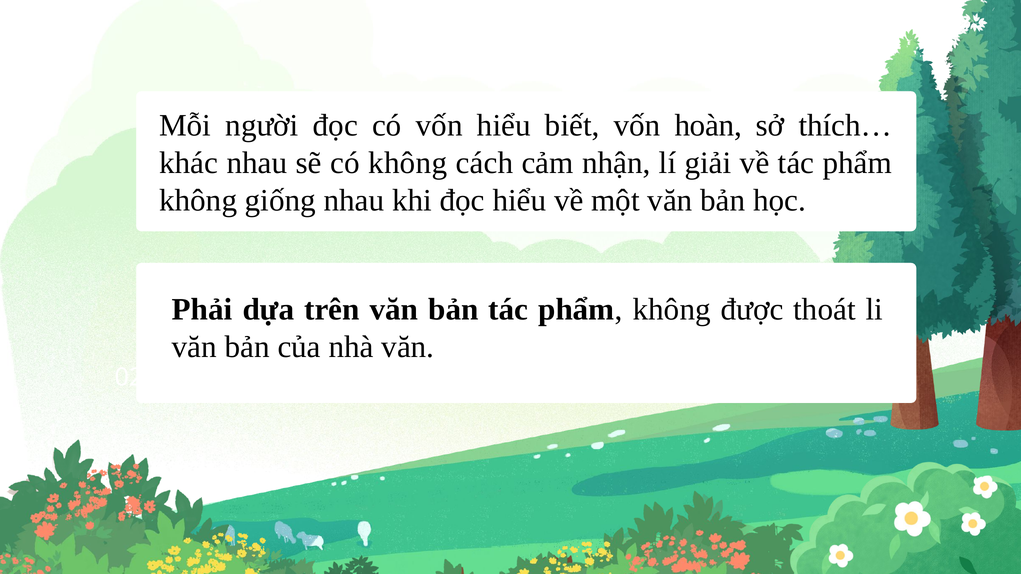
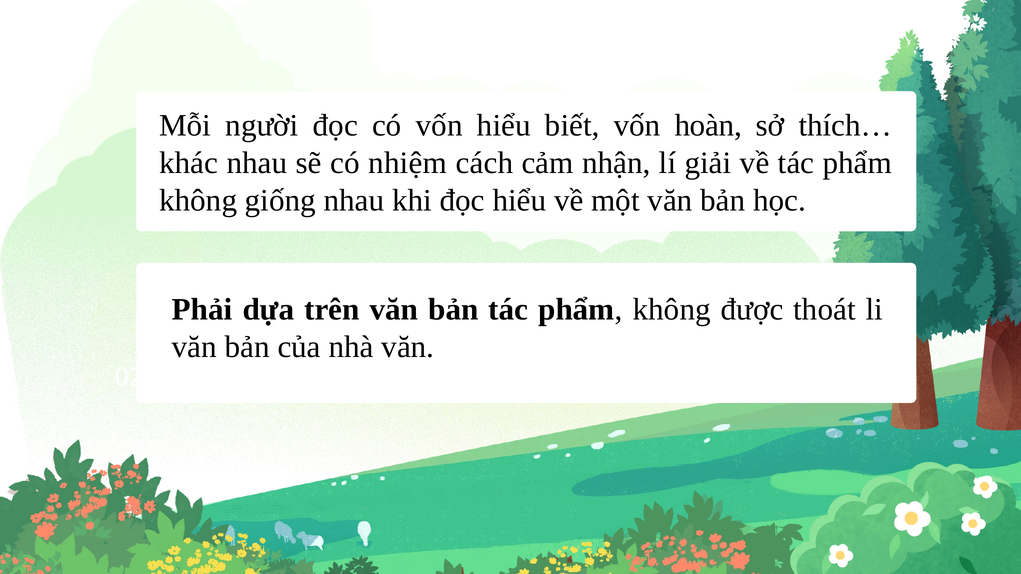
có không: không -> nhiệm
